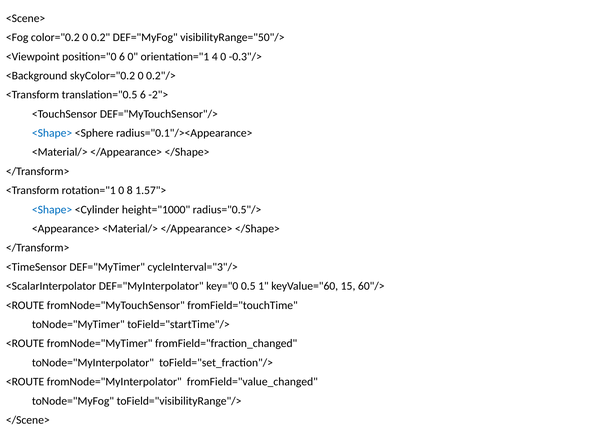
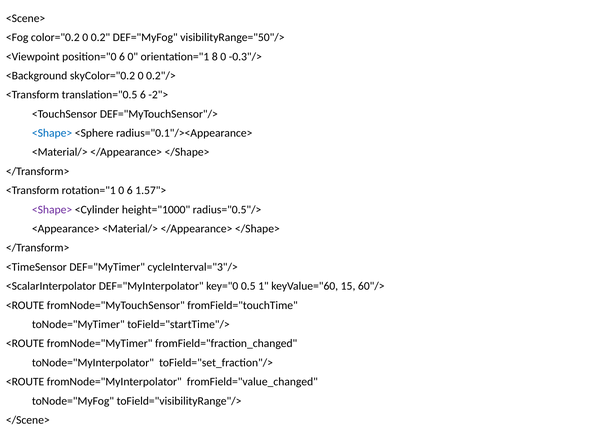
4: 4 -> 8
0 8: 8 -> 6
<Shape> at (52, 210) colour: blue -> purple
